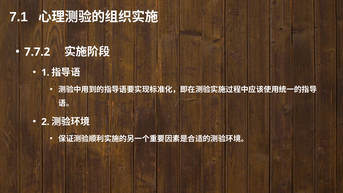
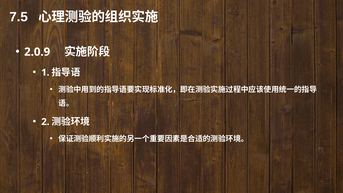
7.1: 7.1 -> 7.5
7.7.2: 7.7.2 -> 2.0.9
